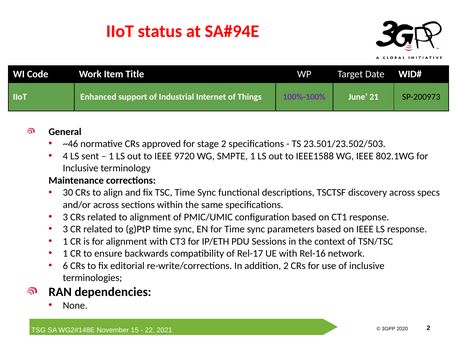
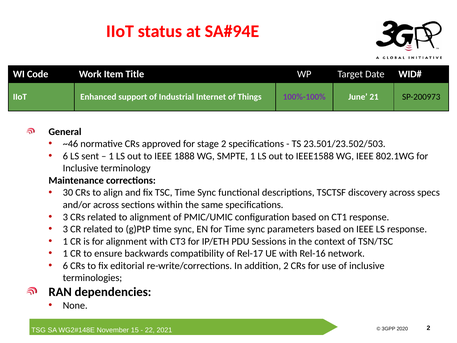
4 at (65, 156): 4 -> 6
9720: 9720 -> 1888
